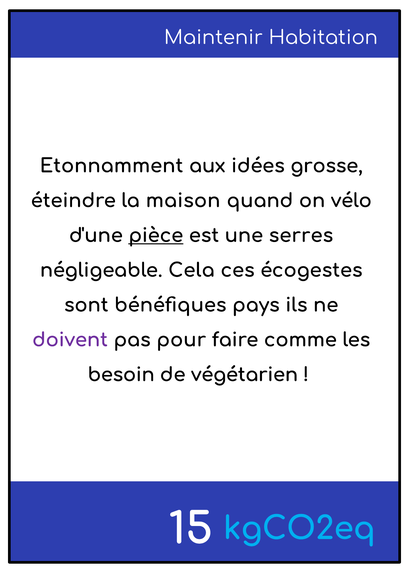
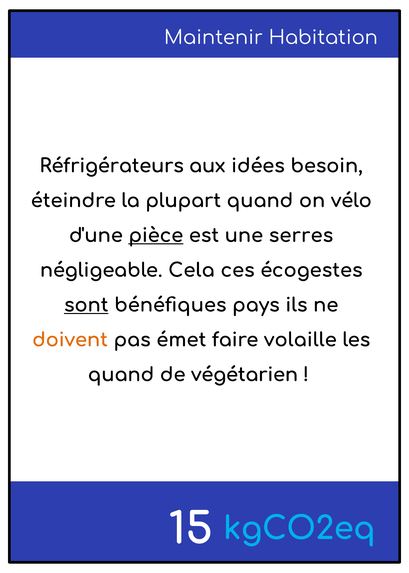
Etonnamment: Etonnamment -> Réfrigérateurs
grosse: grosse -> besoin
maison: maison -> plupart
sont underline: none -> present
doivent colour: purple -> orange
pour: pour -> émet
comme: comme -> volaille
besoin at (121, 375): besoin -> quand
